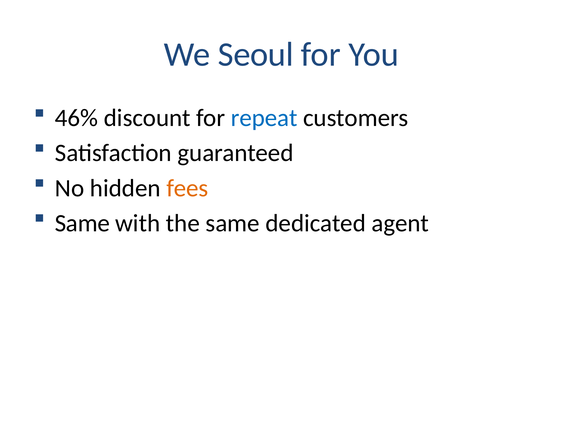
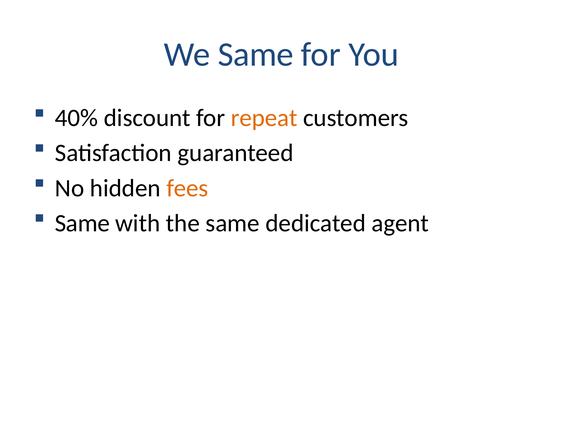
We Seoul: Seoul -> Same
46%: 46% -> 40%
repeat colour: blue -> orange
